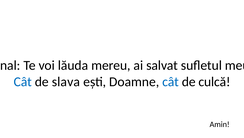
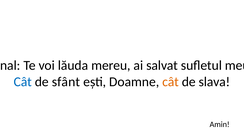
slava: slava -> sfânt
cât at (171, 81) colour: blue -> orange
culcă: culcă -> slava
